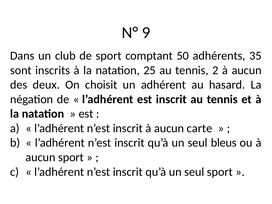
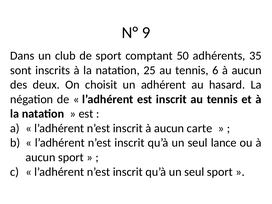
2: 2 -> 6
bleus: bleus -> lance
